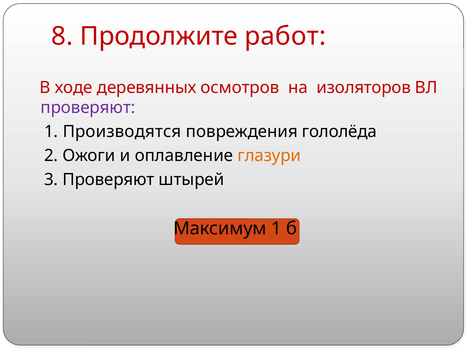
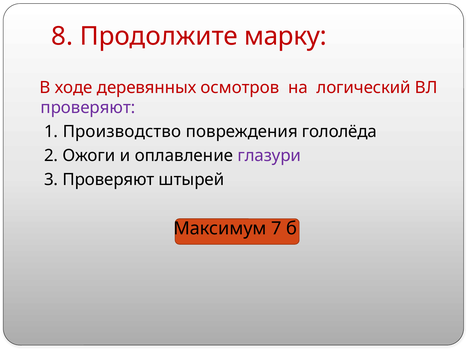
работ: работ -> марку
изоляторов: изоляторов -> логический
Производятся: Производятся -> Производство
глазури colour: orange -> purple
Максимум 1: 1 -> 7
